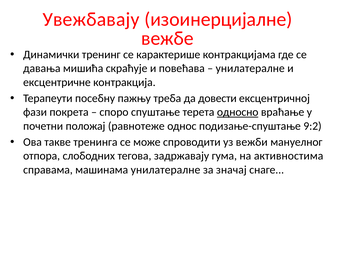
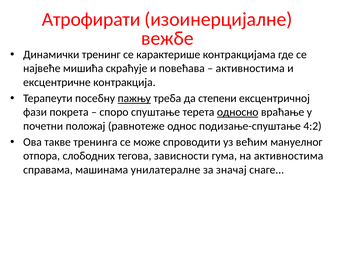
Увежбавају: Увежбавају -> Атрофирати
давања: давања -> највеће
унилатералне at (250, 68): унилатералне -> активностима
пажњу underline: none -> present
довести: довести -> степени
9:2: 9:2 -> 4:2
вежби: вежби -> већим
задржавају: задржавају -> зависности
